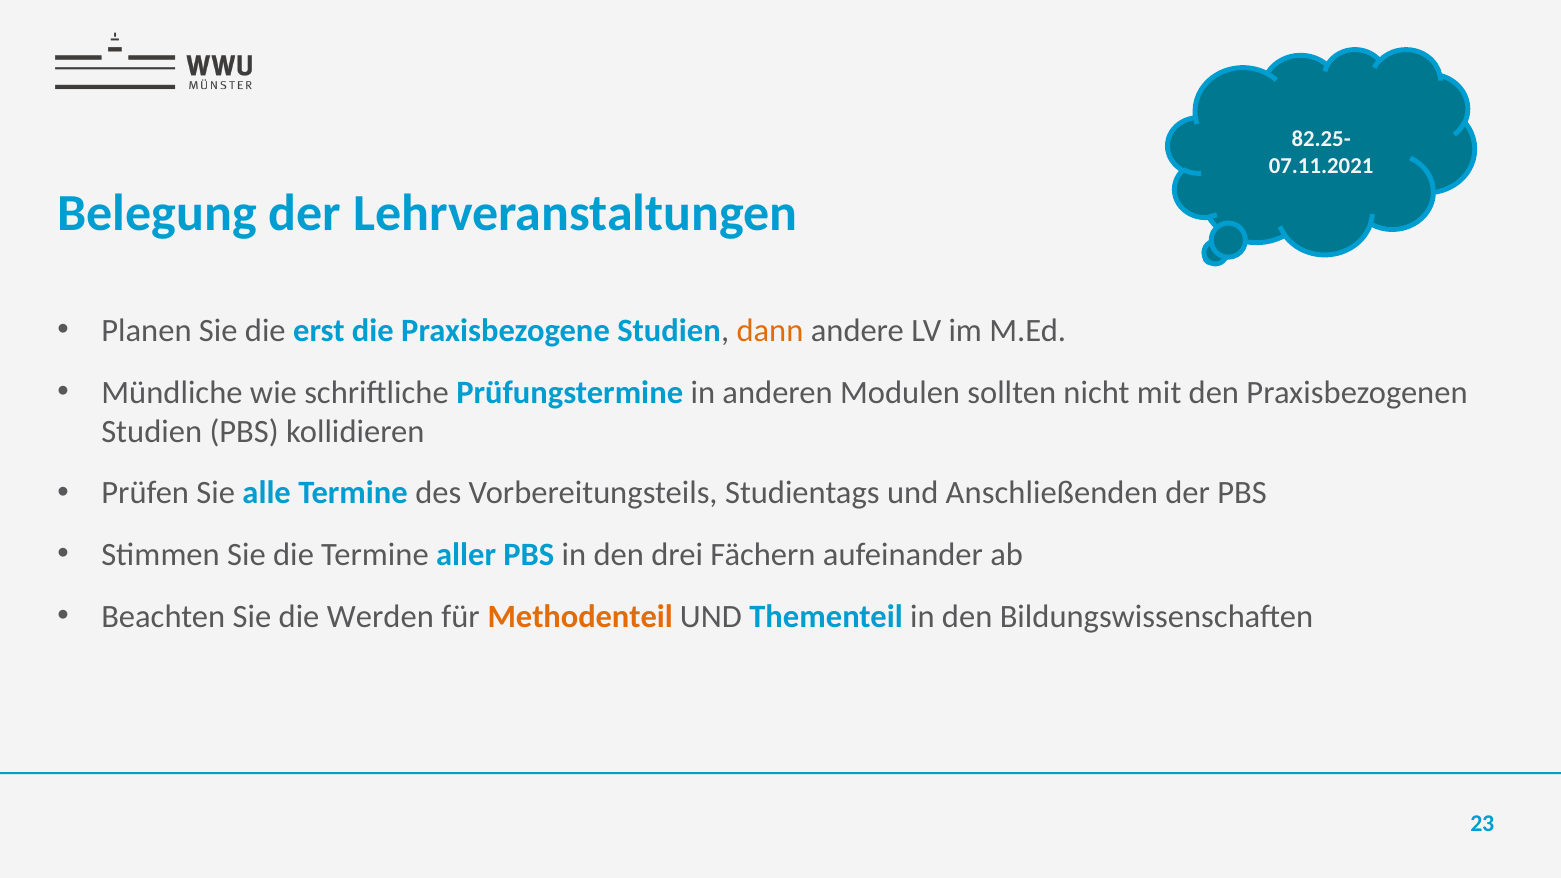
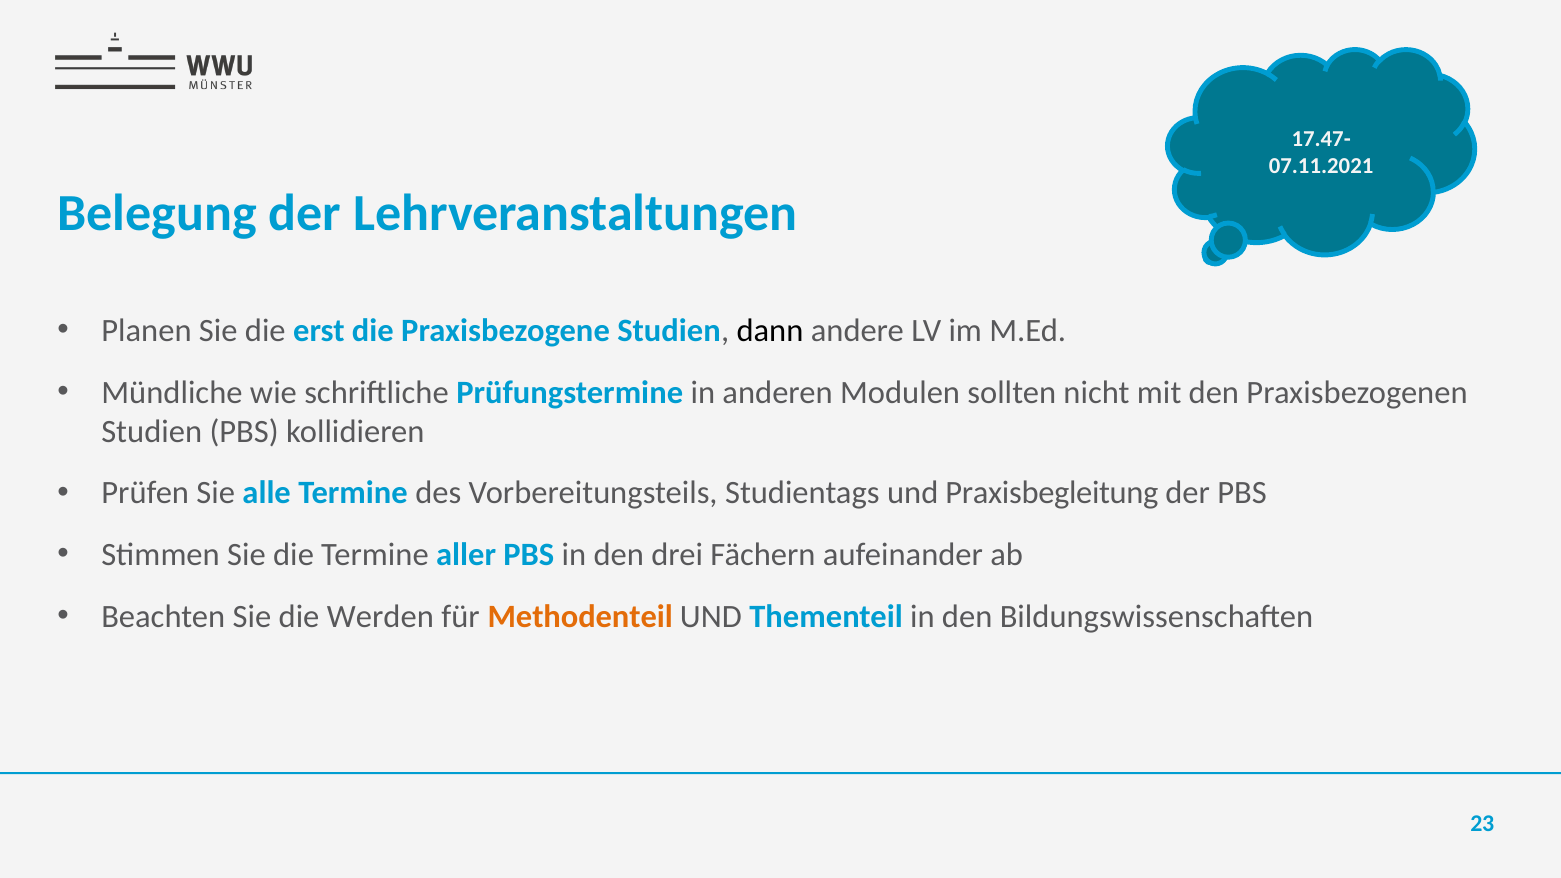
82.25-: 82.25- -> 17.47-
dann colour: orange -> black
Anschließenden: Anschließenden -> Praxisbegleitung
